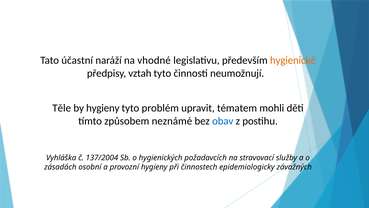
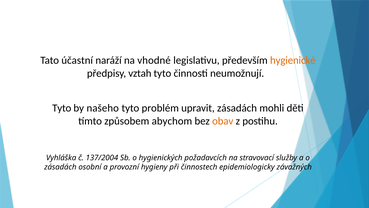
Těle at (62, 108): Těle -> Tyto
by hygieny: hygieny -> našeho
upravit tématem: tématem -> zásadách
neznámé: neznámé -> abychom
obav colour: blue -> orange
